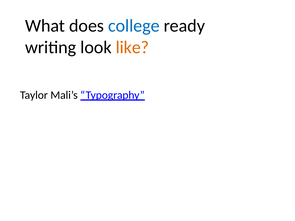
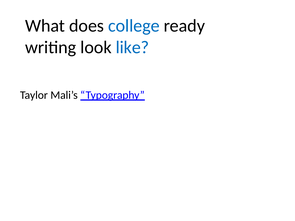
like colour: orange -> blue
